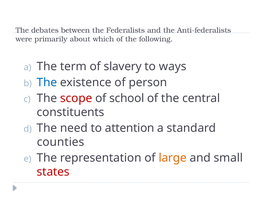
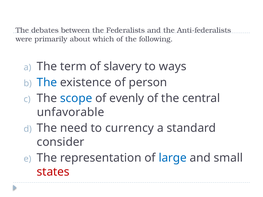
scope colour: red -> blue
school: school -> evenly
constituents: constituents -> unfavorable
attention: attention -> currency
counties: counties -> consider
large colour: orange -> blue
